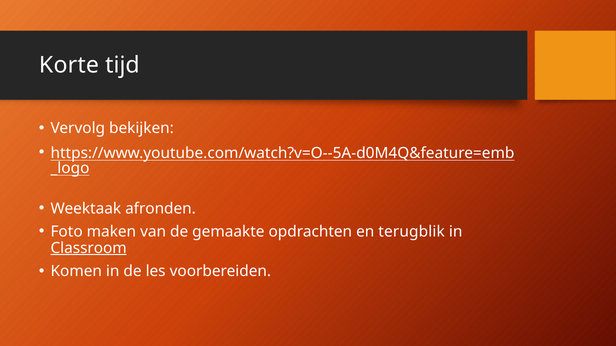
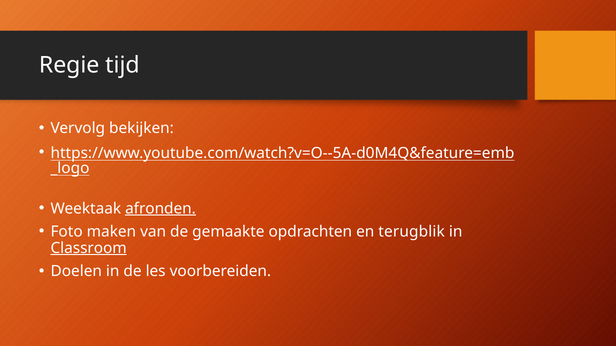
Korte: Korte -> Regie
afronden underline: none -> present
Komen: Komen -> Doelen
